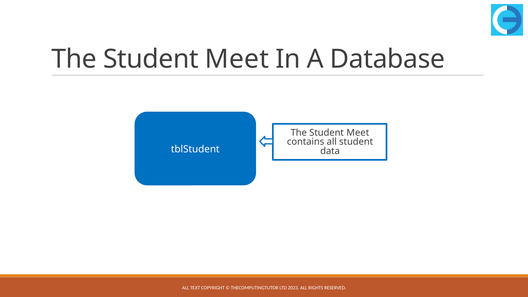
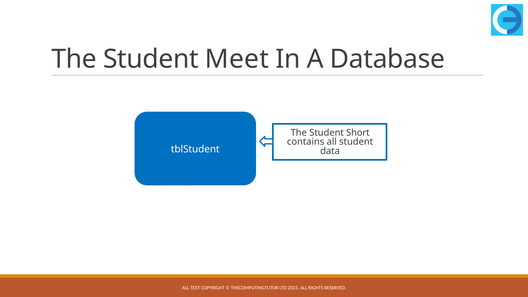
Meet at (358, 133): Meet -> Short
